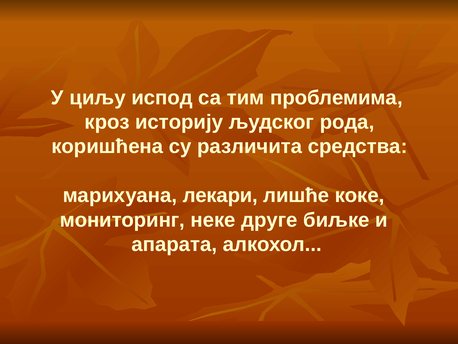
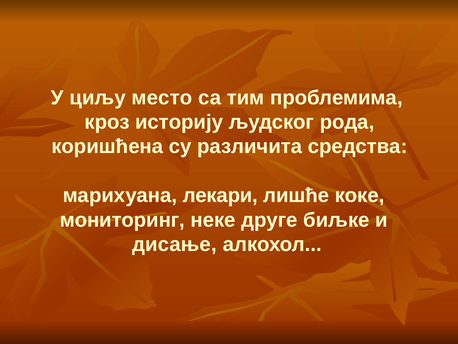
испод: испод -> место
апарата: апарата -> дисање
